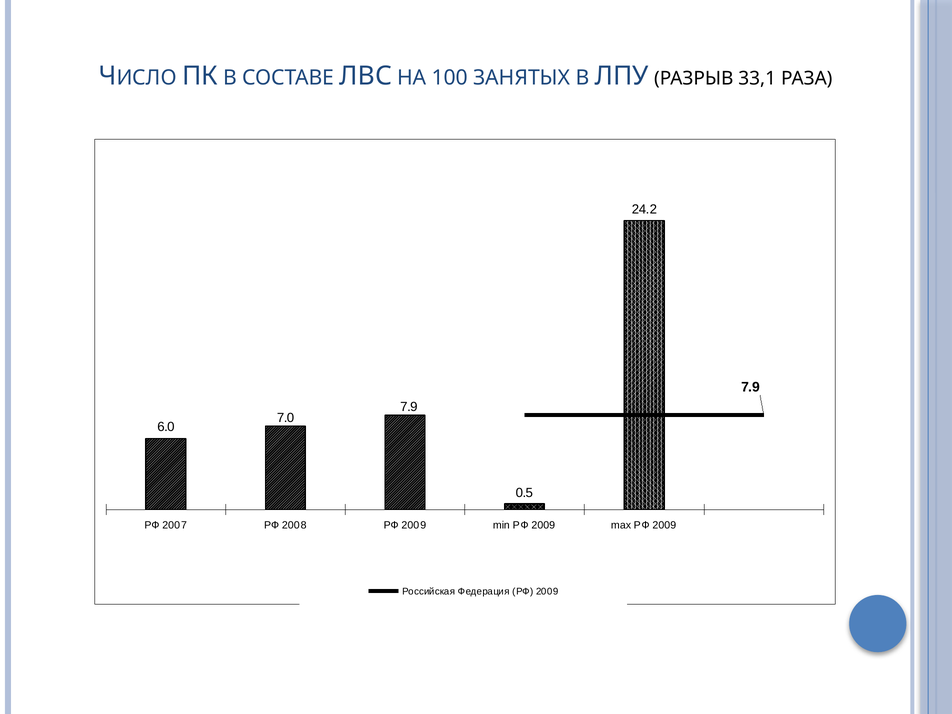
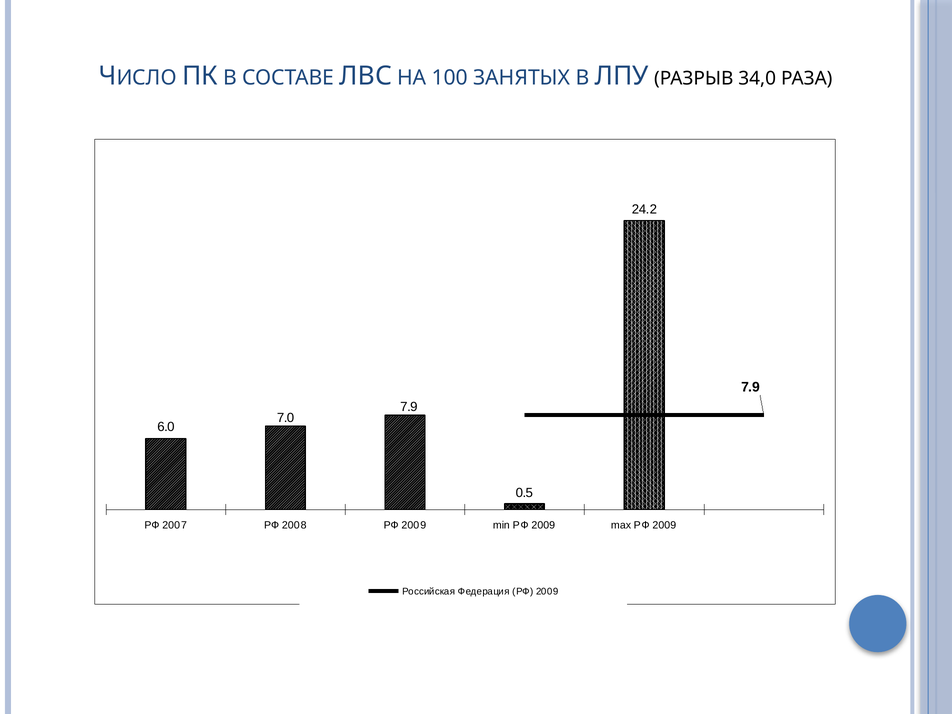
33,1: 33,1 -> 34,0
